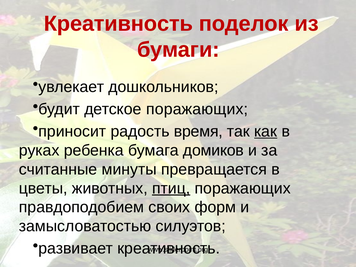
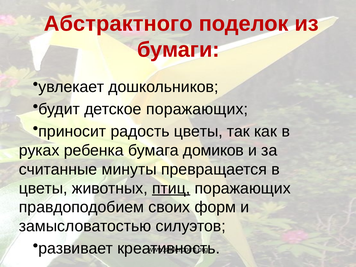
Креативность at (118, 24): Креативность -> Абстрактного
радость время: время -> цветы
как underline: present -> none
